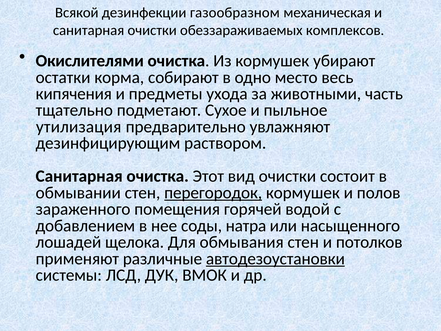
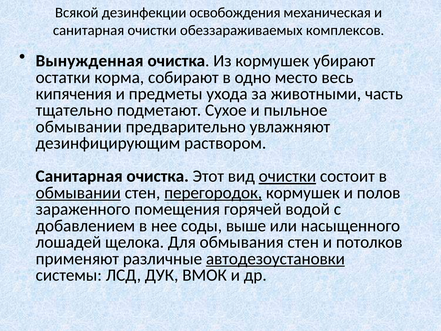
газообразном: газообразном -> освобождения
Окислителями: Окислителями -> Вынужденная
утилизация at (79, 127): утилизация -> обмывании
очистки at (287, 176) underline: none -> present
обмывании at (78, 193) underline: none -> present
натра: натра -> выше
